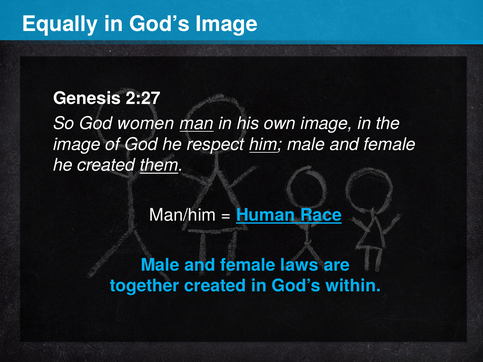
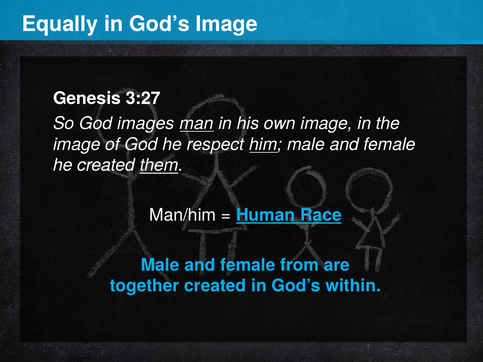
2:27: 2:27 -> 3:27
women: women -> images
laws: laws -> from
